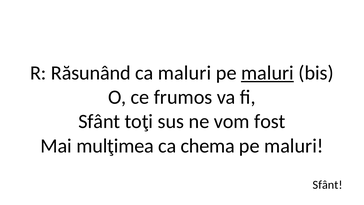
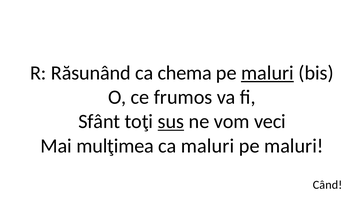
ca maluri: maluri -> chema
sus underline: none -> present
fost: fost -> veci
ca chema: chema -> maluri
Sfânt at (328, 185): Sfânt -> Când
